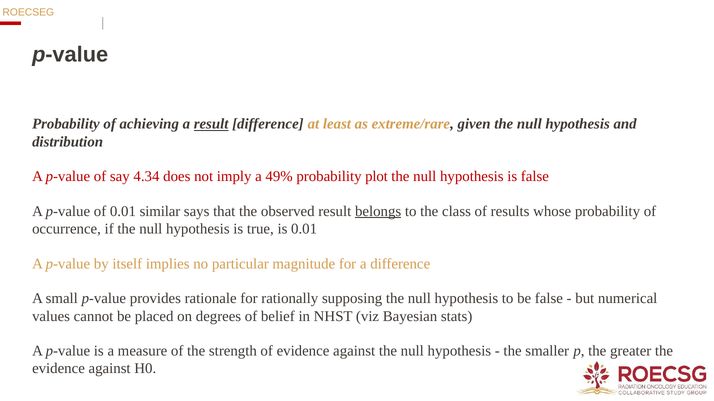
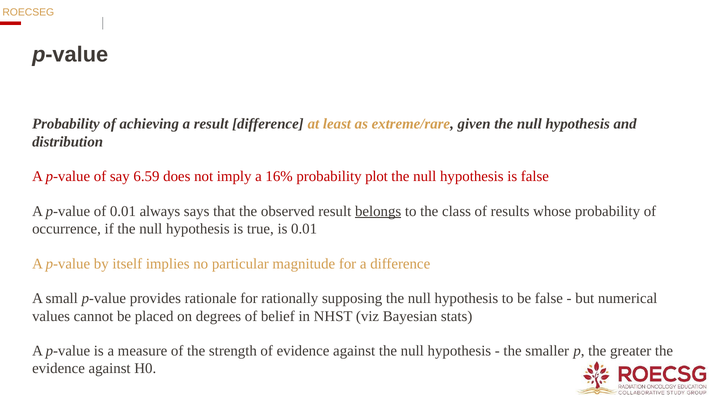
result at (211, 124) underline: present -> none
4.34: 4.34 -> 6.59
49%: 49% -> 16%
similar: similar -> always
